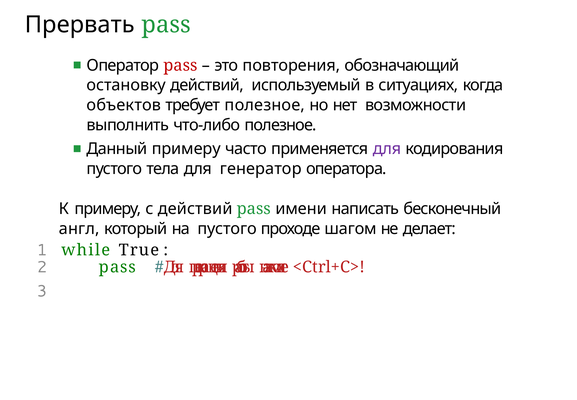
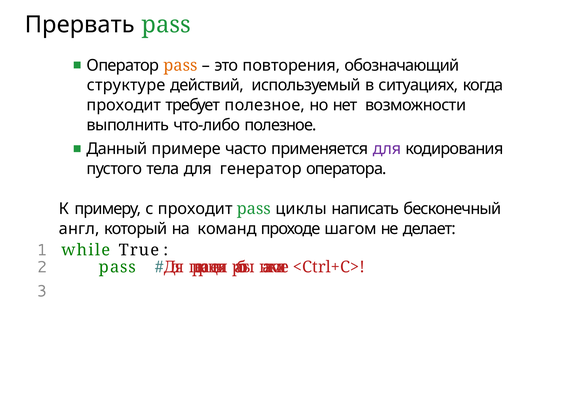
pass at (180, 65) colour: red -> orange
остановку: остановку -> структуре
объектов at (124, 105): объектов -> проходит
Данный примеру: примеру -> примере
с действий: действий -> проходит
имени: имени -> циклы
на пустого: пустого -> команд
